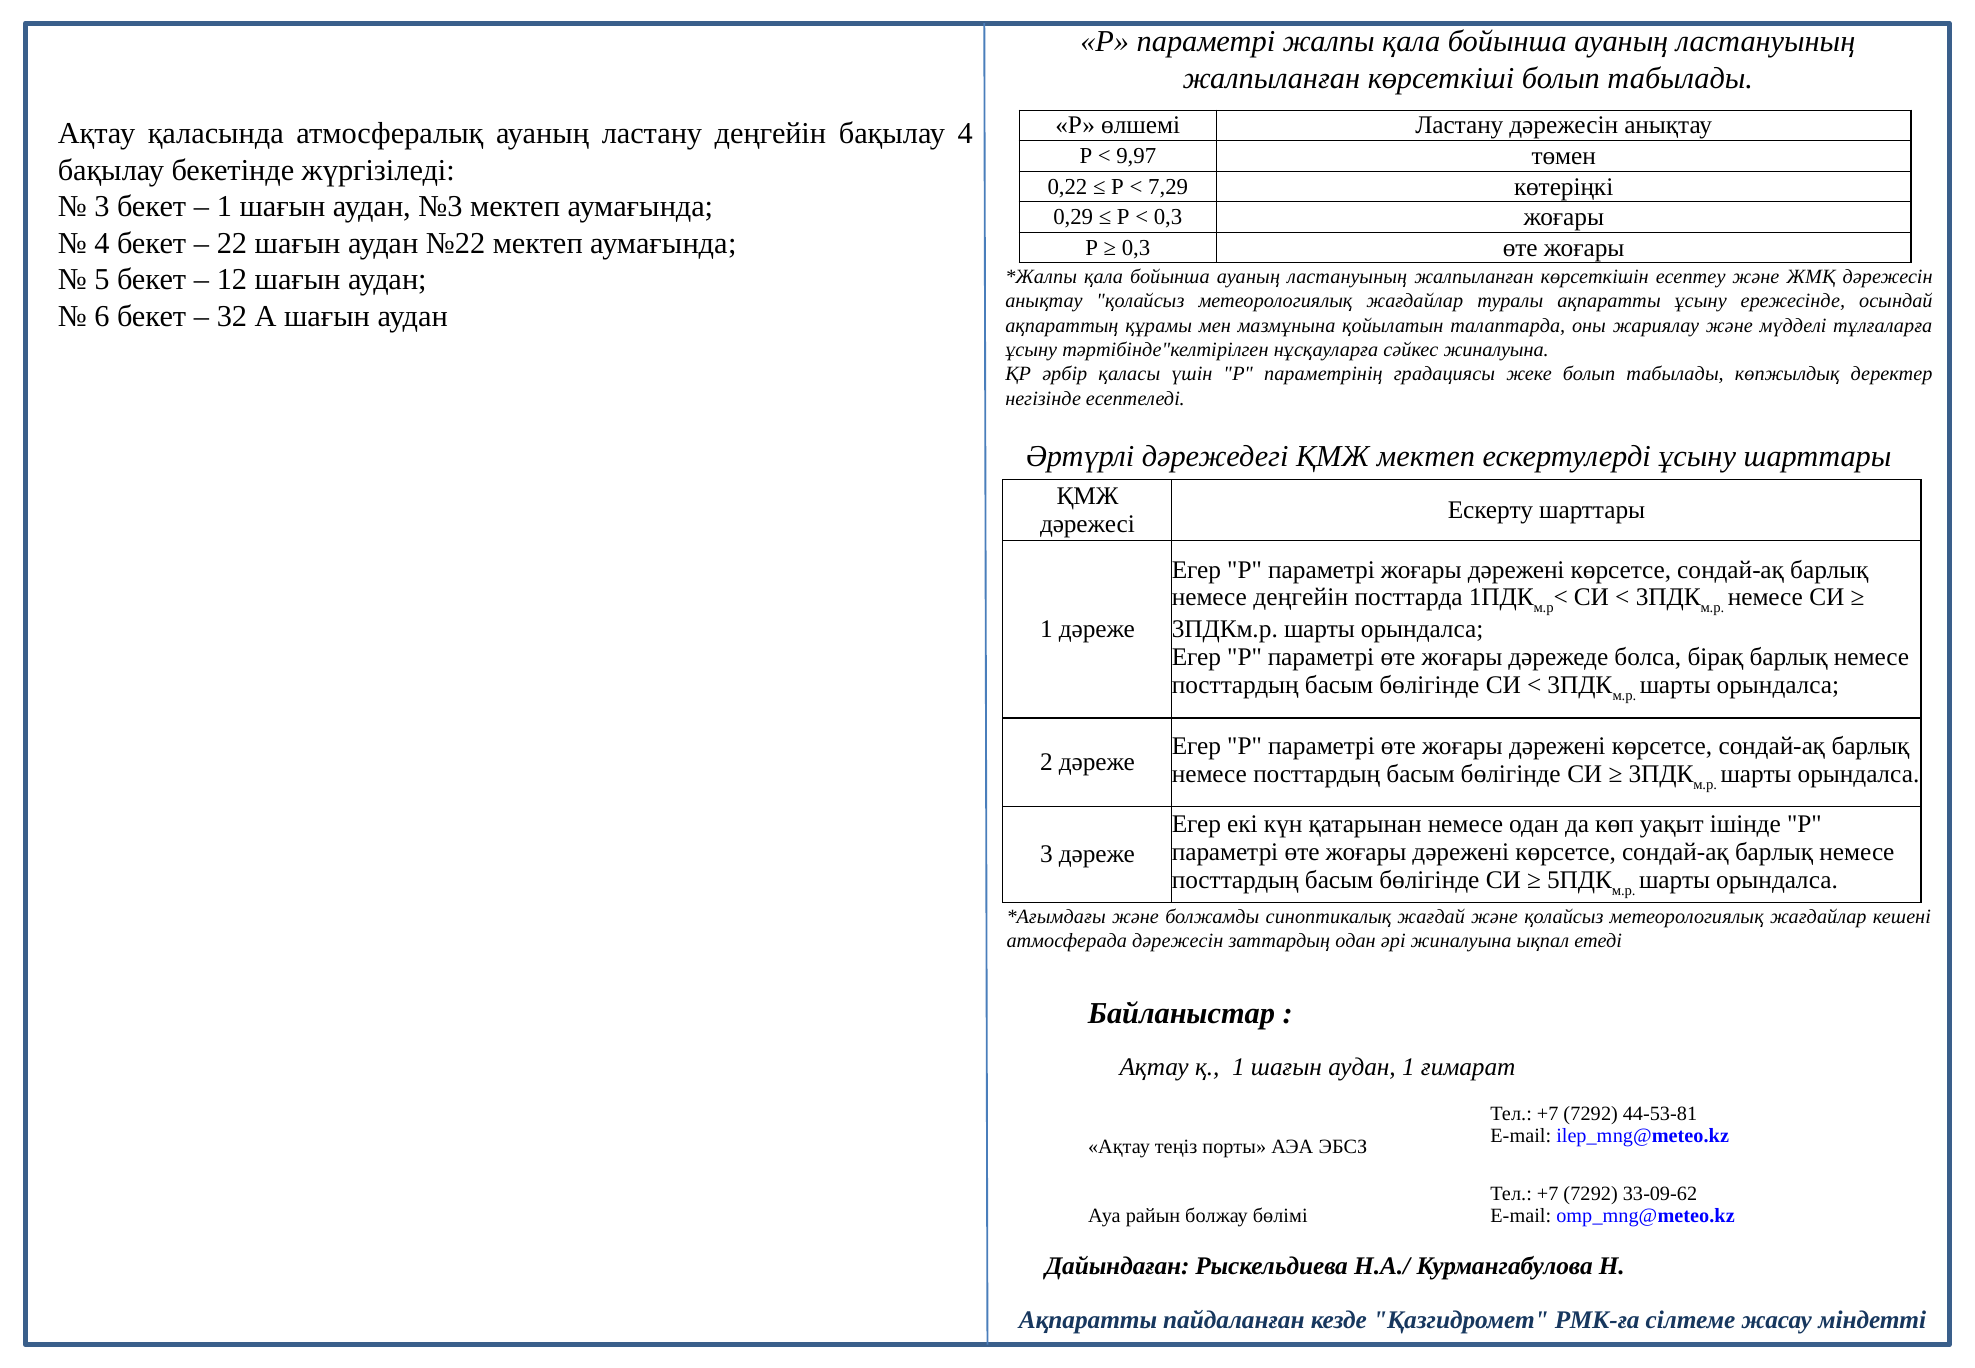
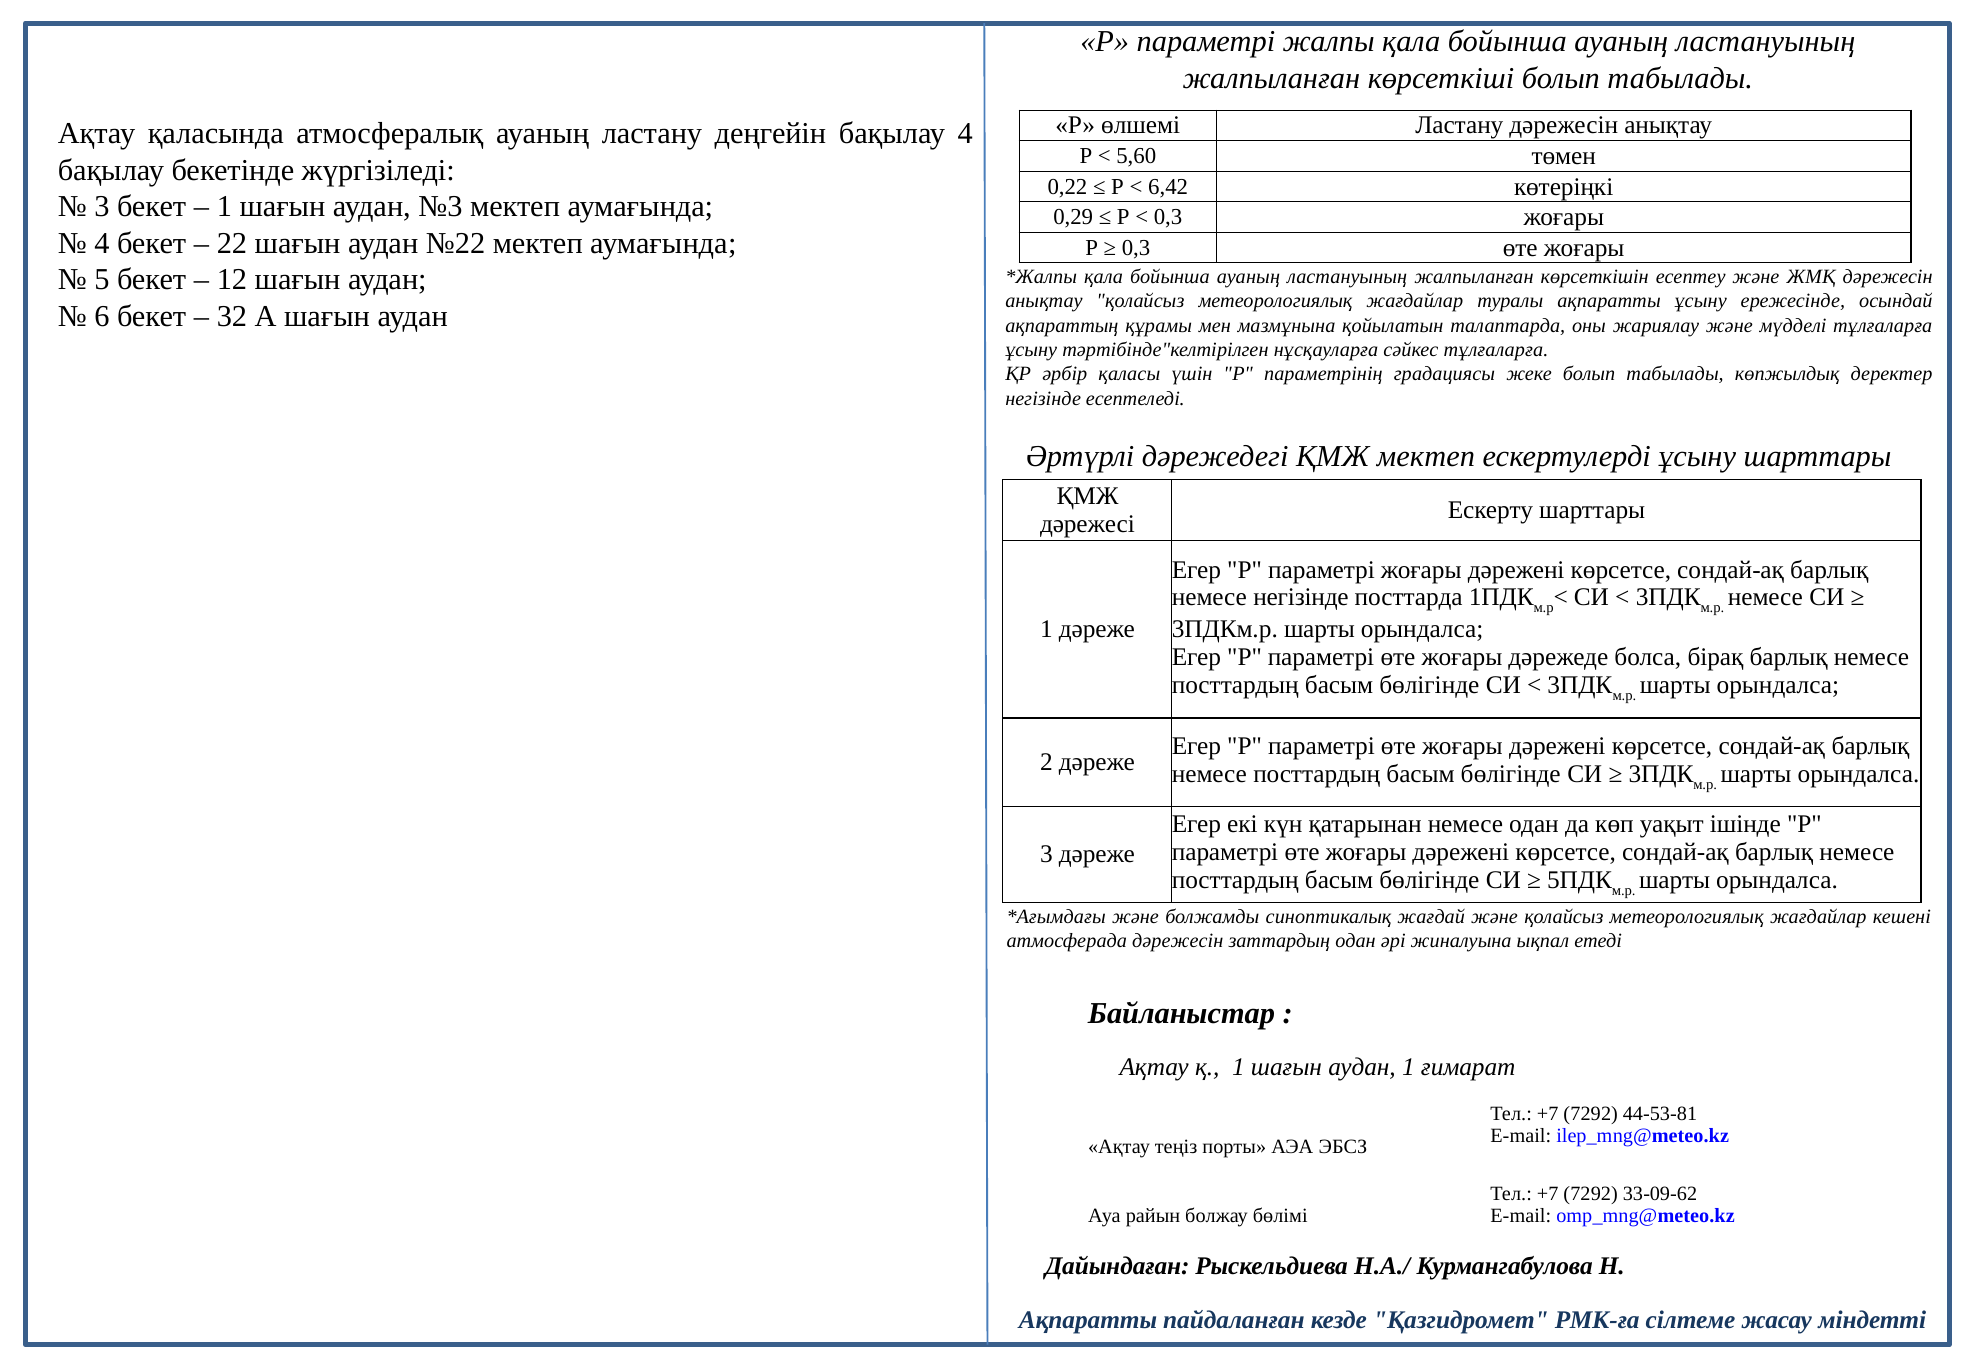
9,97: 9,97 -> 5,60
7,29: 7,29 -> 6,42
сәйкес жиналуына: жиналуына -> тұлғаларға
немесе деңгейін: деңгейін -> негізінде
